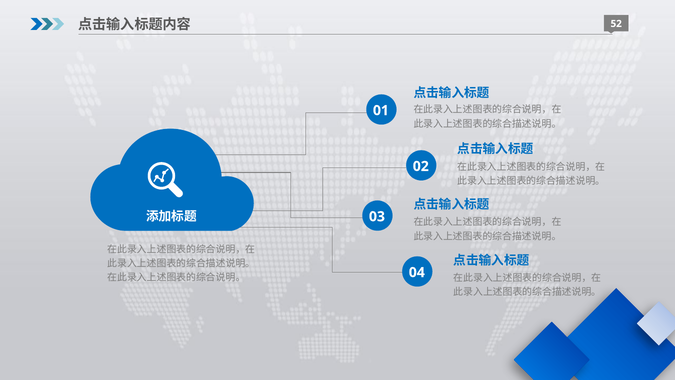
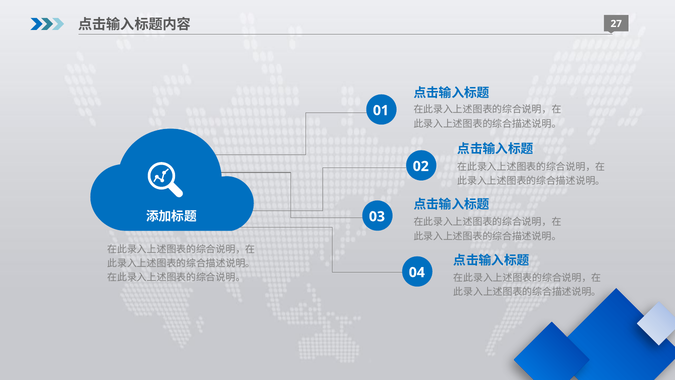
52: 52 -> 27
